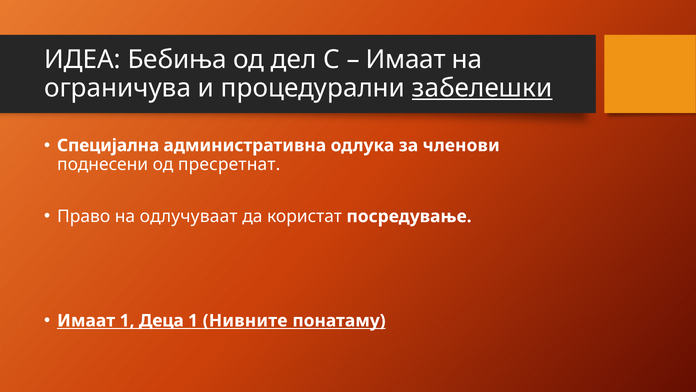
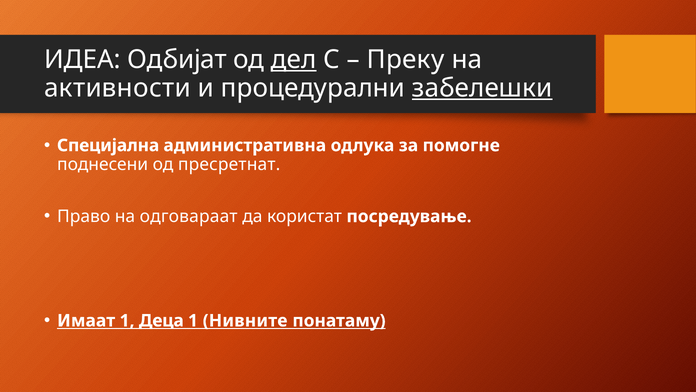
Бебиња: Бебиња -> Одбијат
дел underline: none -> present
Имаат at (406, 60): Имаат -> Преку
ограничува: ограничува -> активности
членови: членови -> помогне
одлучуваат: одлучуваат -> одговараат
